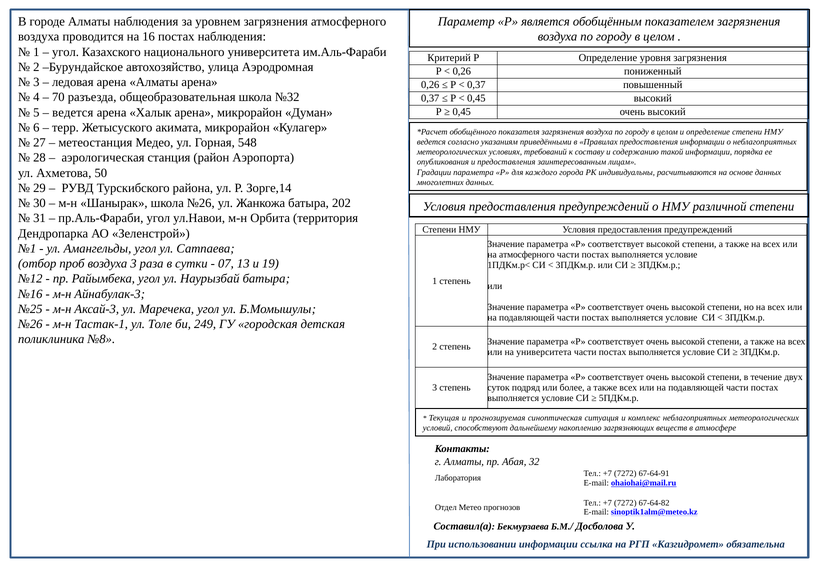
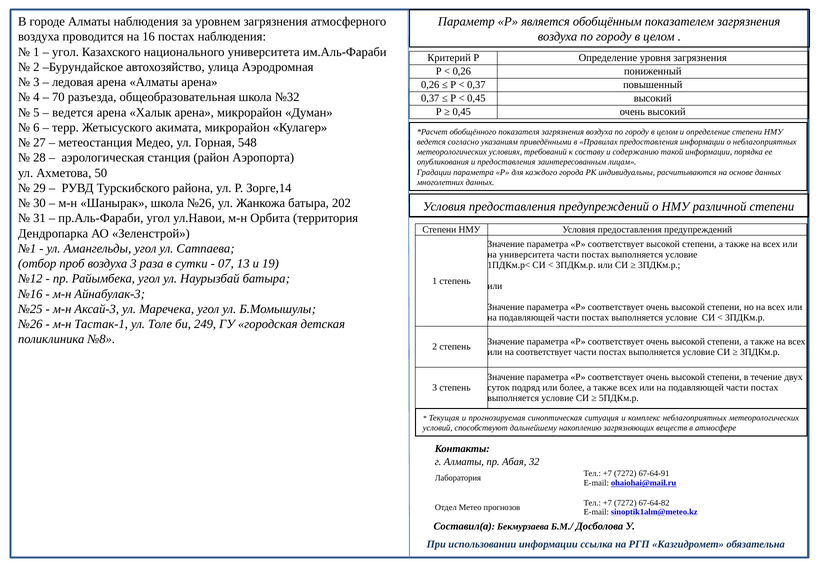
на атмосферного: атмосферного -> университета
на университета: университета -> соответствует
